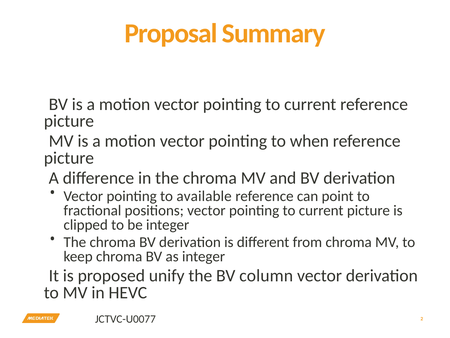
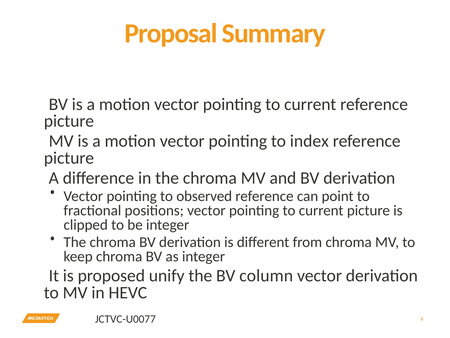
when: when -> index
available: available -> observed
